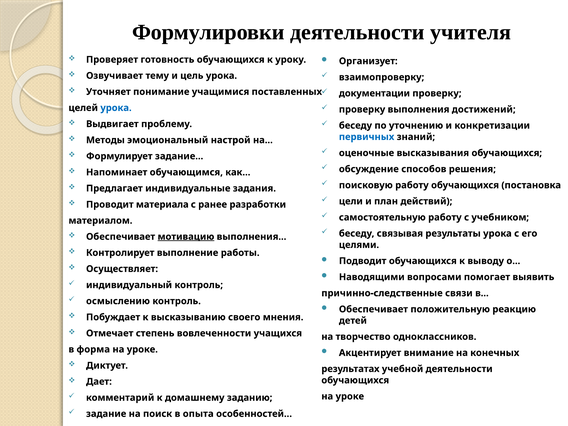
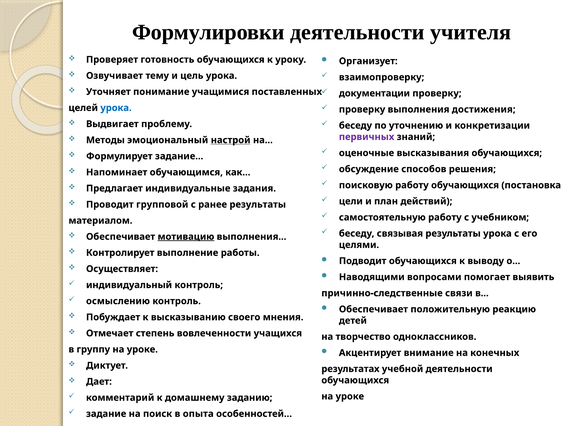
достижений: достижений -> достижения
первичных colour: blue -> purple
настрой underline: none -> present
материала: материала -> групповой
ранее разработки: разработки -> результаты
форма: форма -> группу
